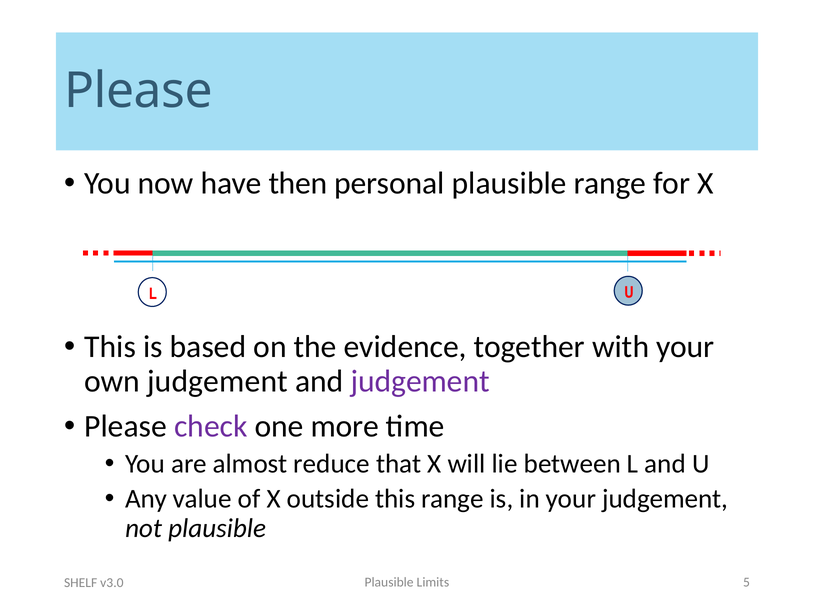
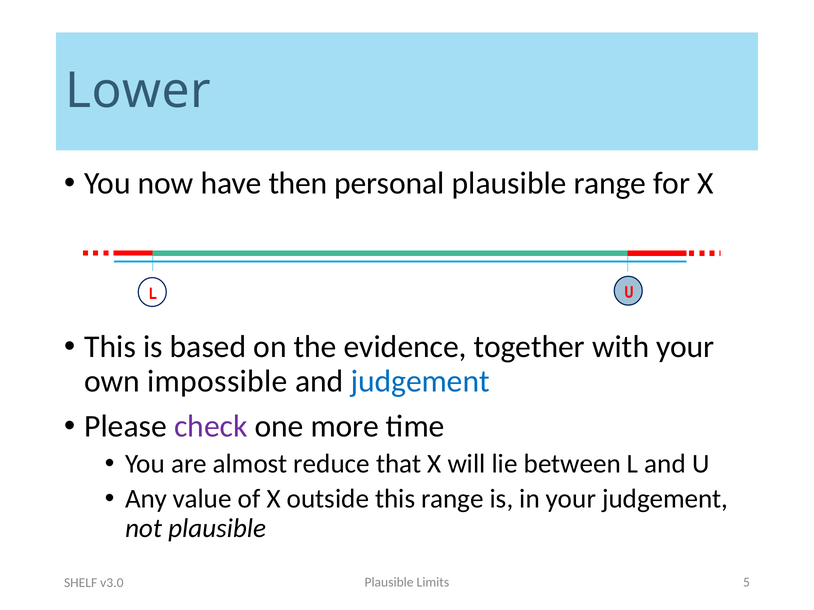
Please at (138, 91): Please -> Lower
own judgement: judgement -> impossible
judgement at (420, 381) colour: purple -> blue
